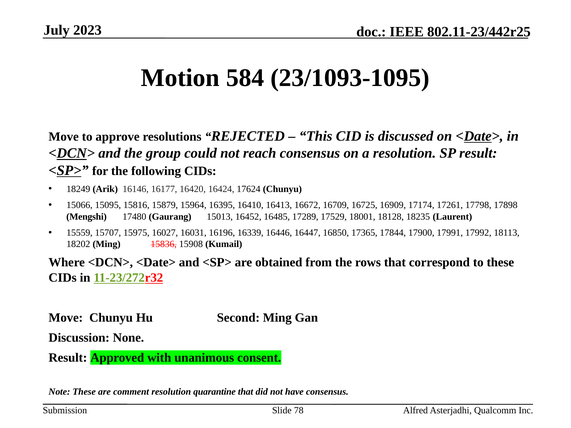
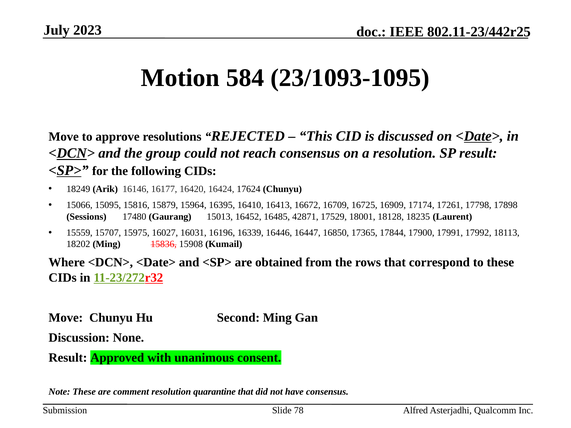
Mengshi: Mengshi -> Sessions
17289: 17289 -> 42871
